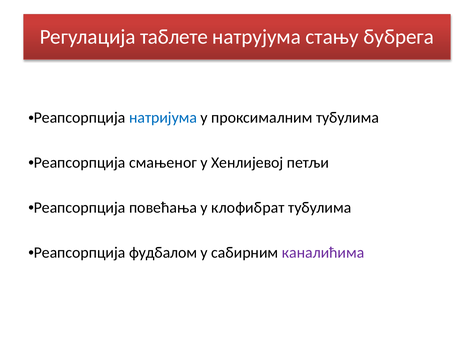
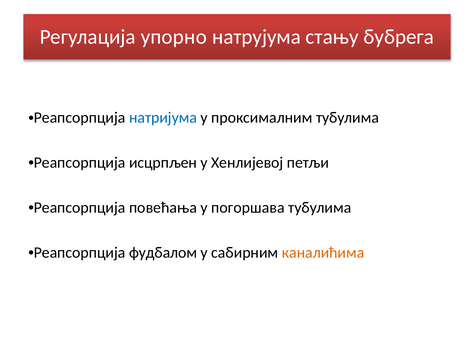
таблете: таблете -> упорно
смањеног: смањеног -> исцрпљен
клофибрат: клофибрат -> погоршава
каналићима colour: purple -> orange
